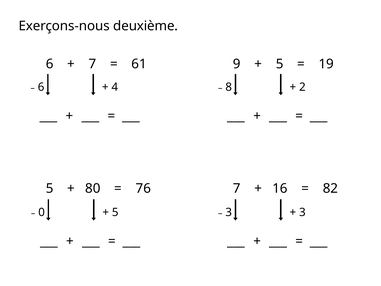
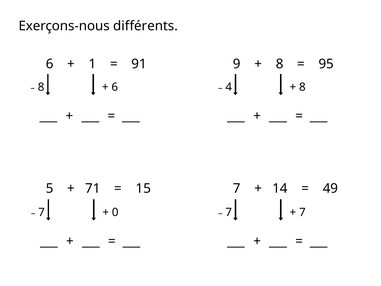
deuxième: deuxième -> différents
7 at (92, 64): 7 -> 1
61: 61 -> 91
5 at (280, 64): 5 -> 8
19: 19 -> 95
4 at (115, 87): 4 -> 6
2 at (302, 87): 2 -> 8
6 at (41, 87): 6 -> 8
8: 8 -> 4
80: 80 -> 71
76: 76 -> 15
16: 16 -> 14
82: 82 -> 49
5 at (115, 212): 5 -> 0
3 at (302, 212): 3 -> 7
0 at (42, 212): 0 -> 7
3 at (229, 212): 3 -> 7
